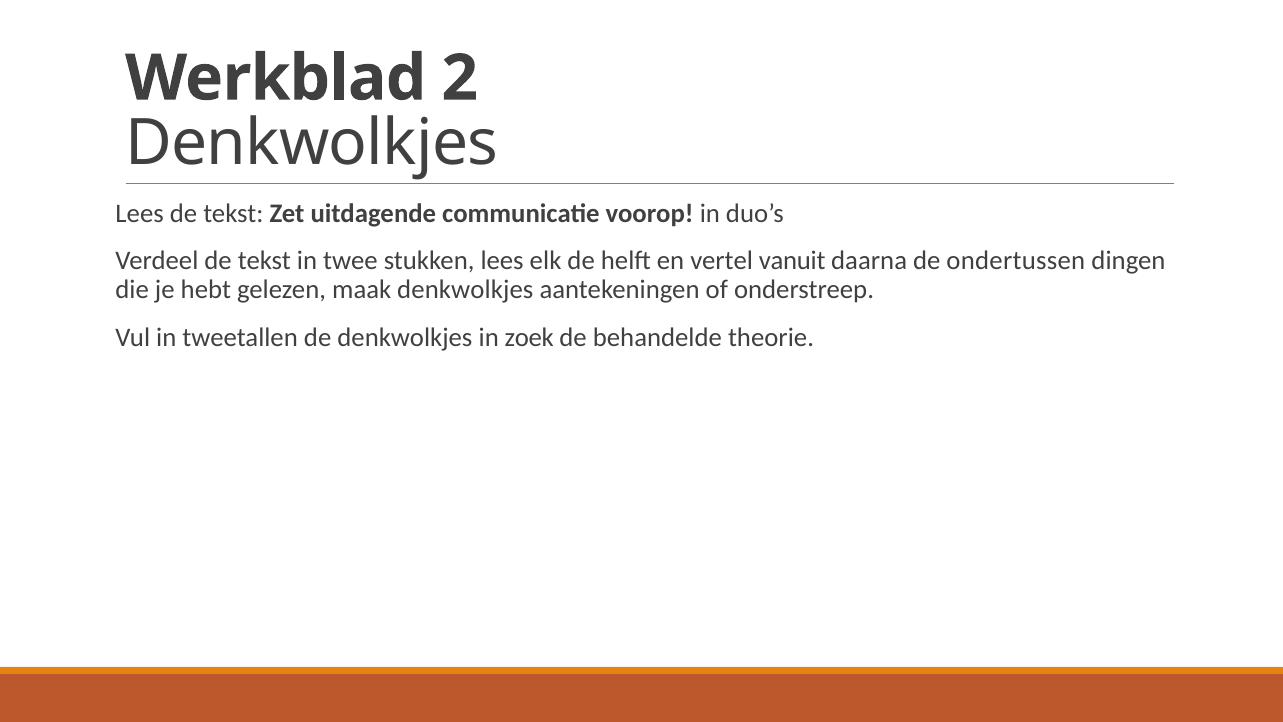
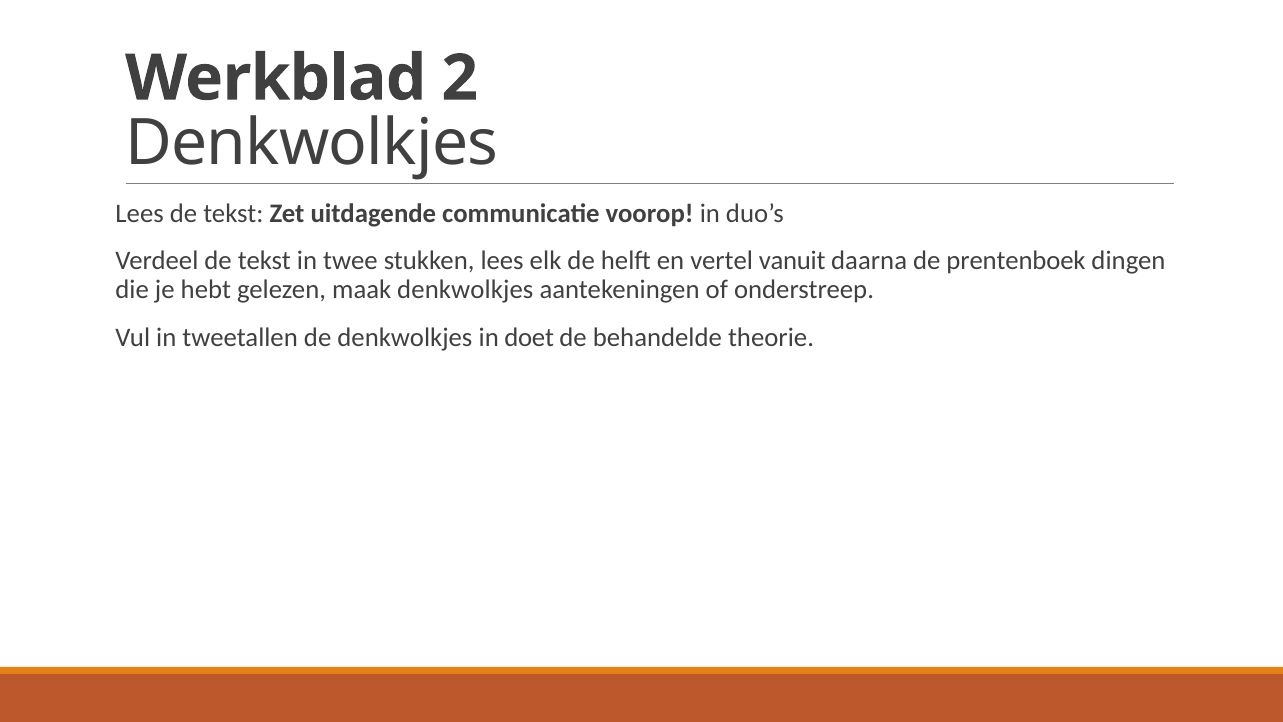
ondertussen: ondertussen -> prentenboek
zoek: zoek -> doet
